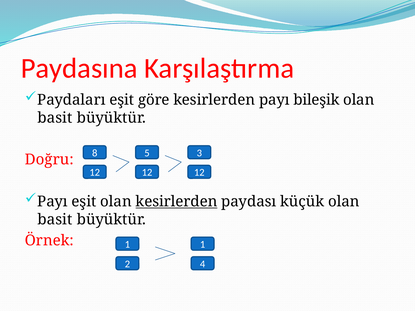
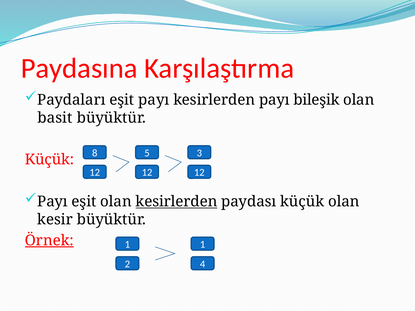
eşit göre: göre -> payı
Doğru at (49, 160): Doğru -> Küçük
basit at (55, 220): basit -> kesir
Örnek underline: none -> present
